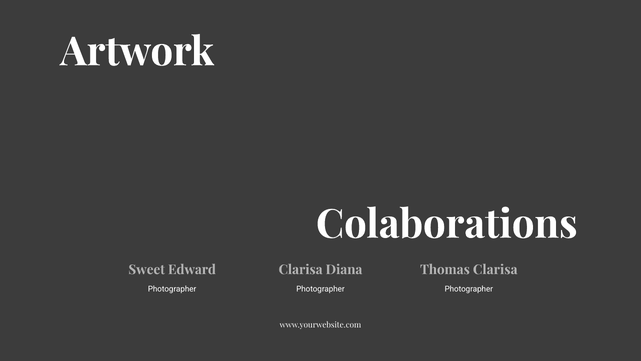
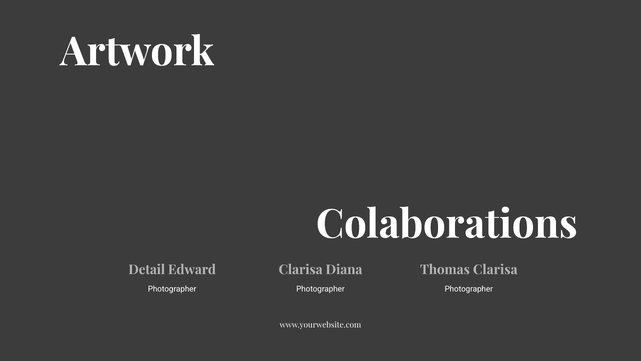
Sweet: Sweet -> Detail
